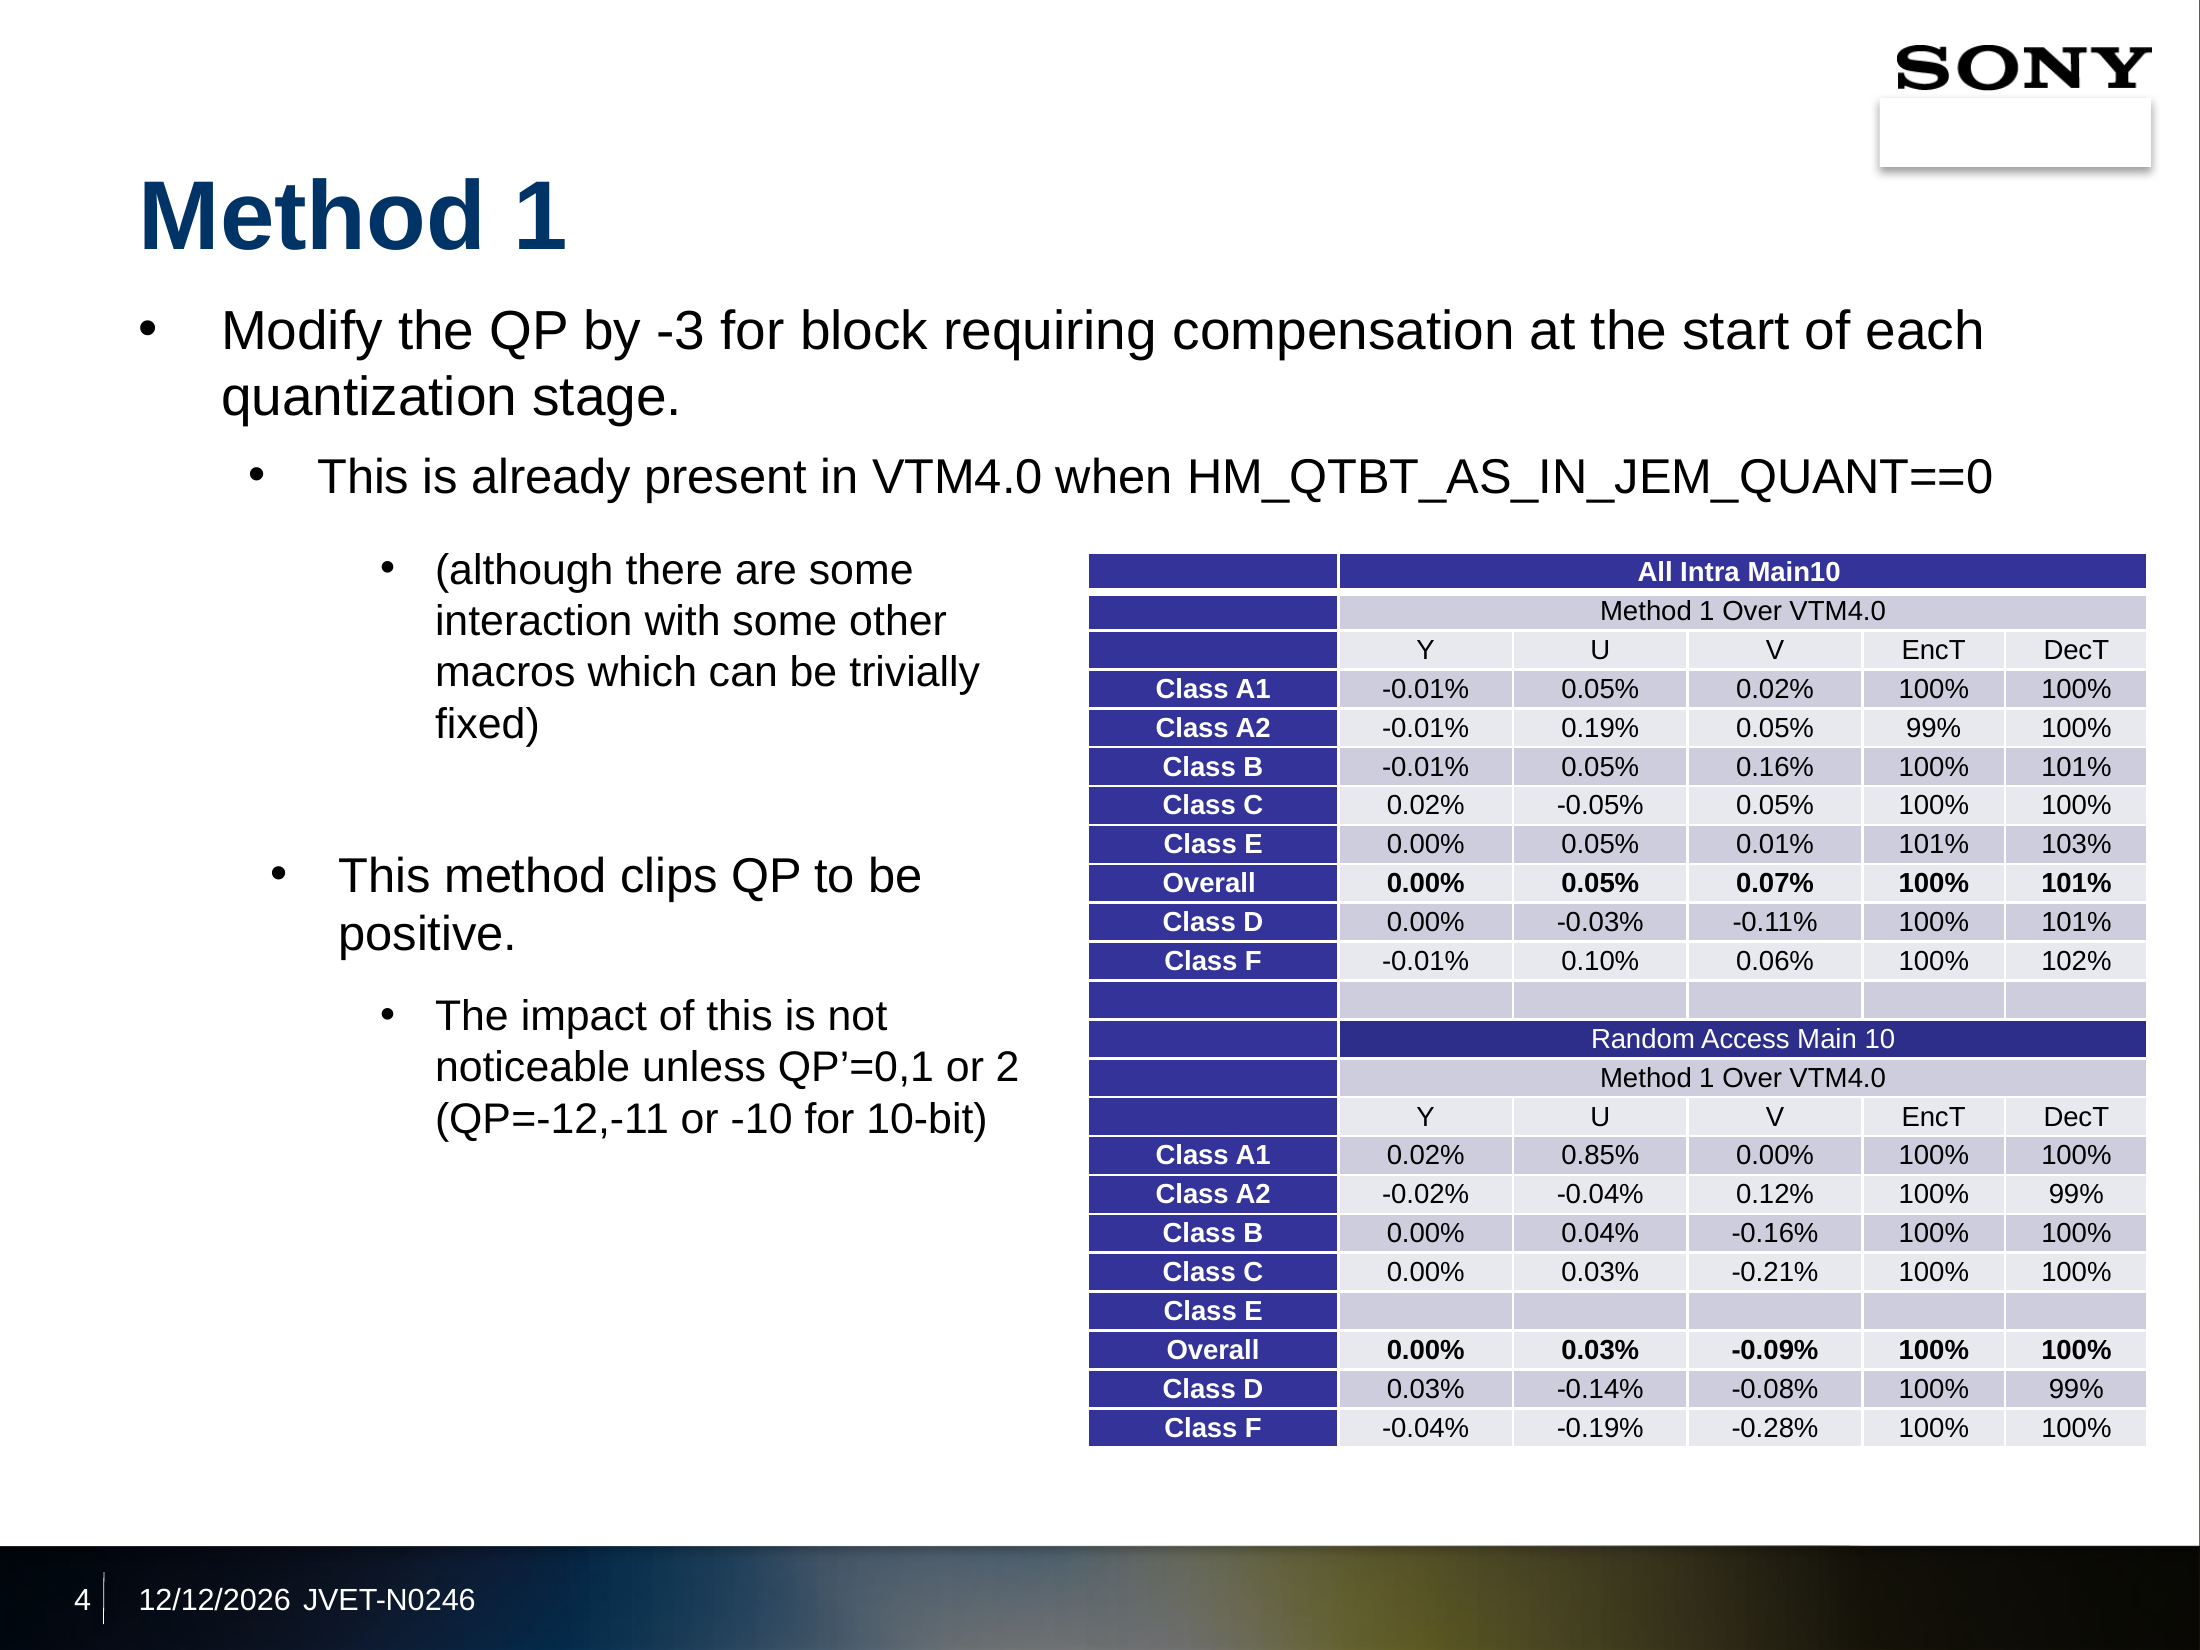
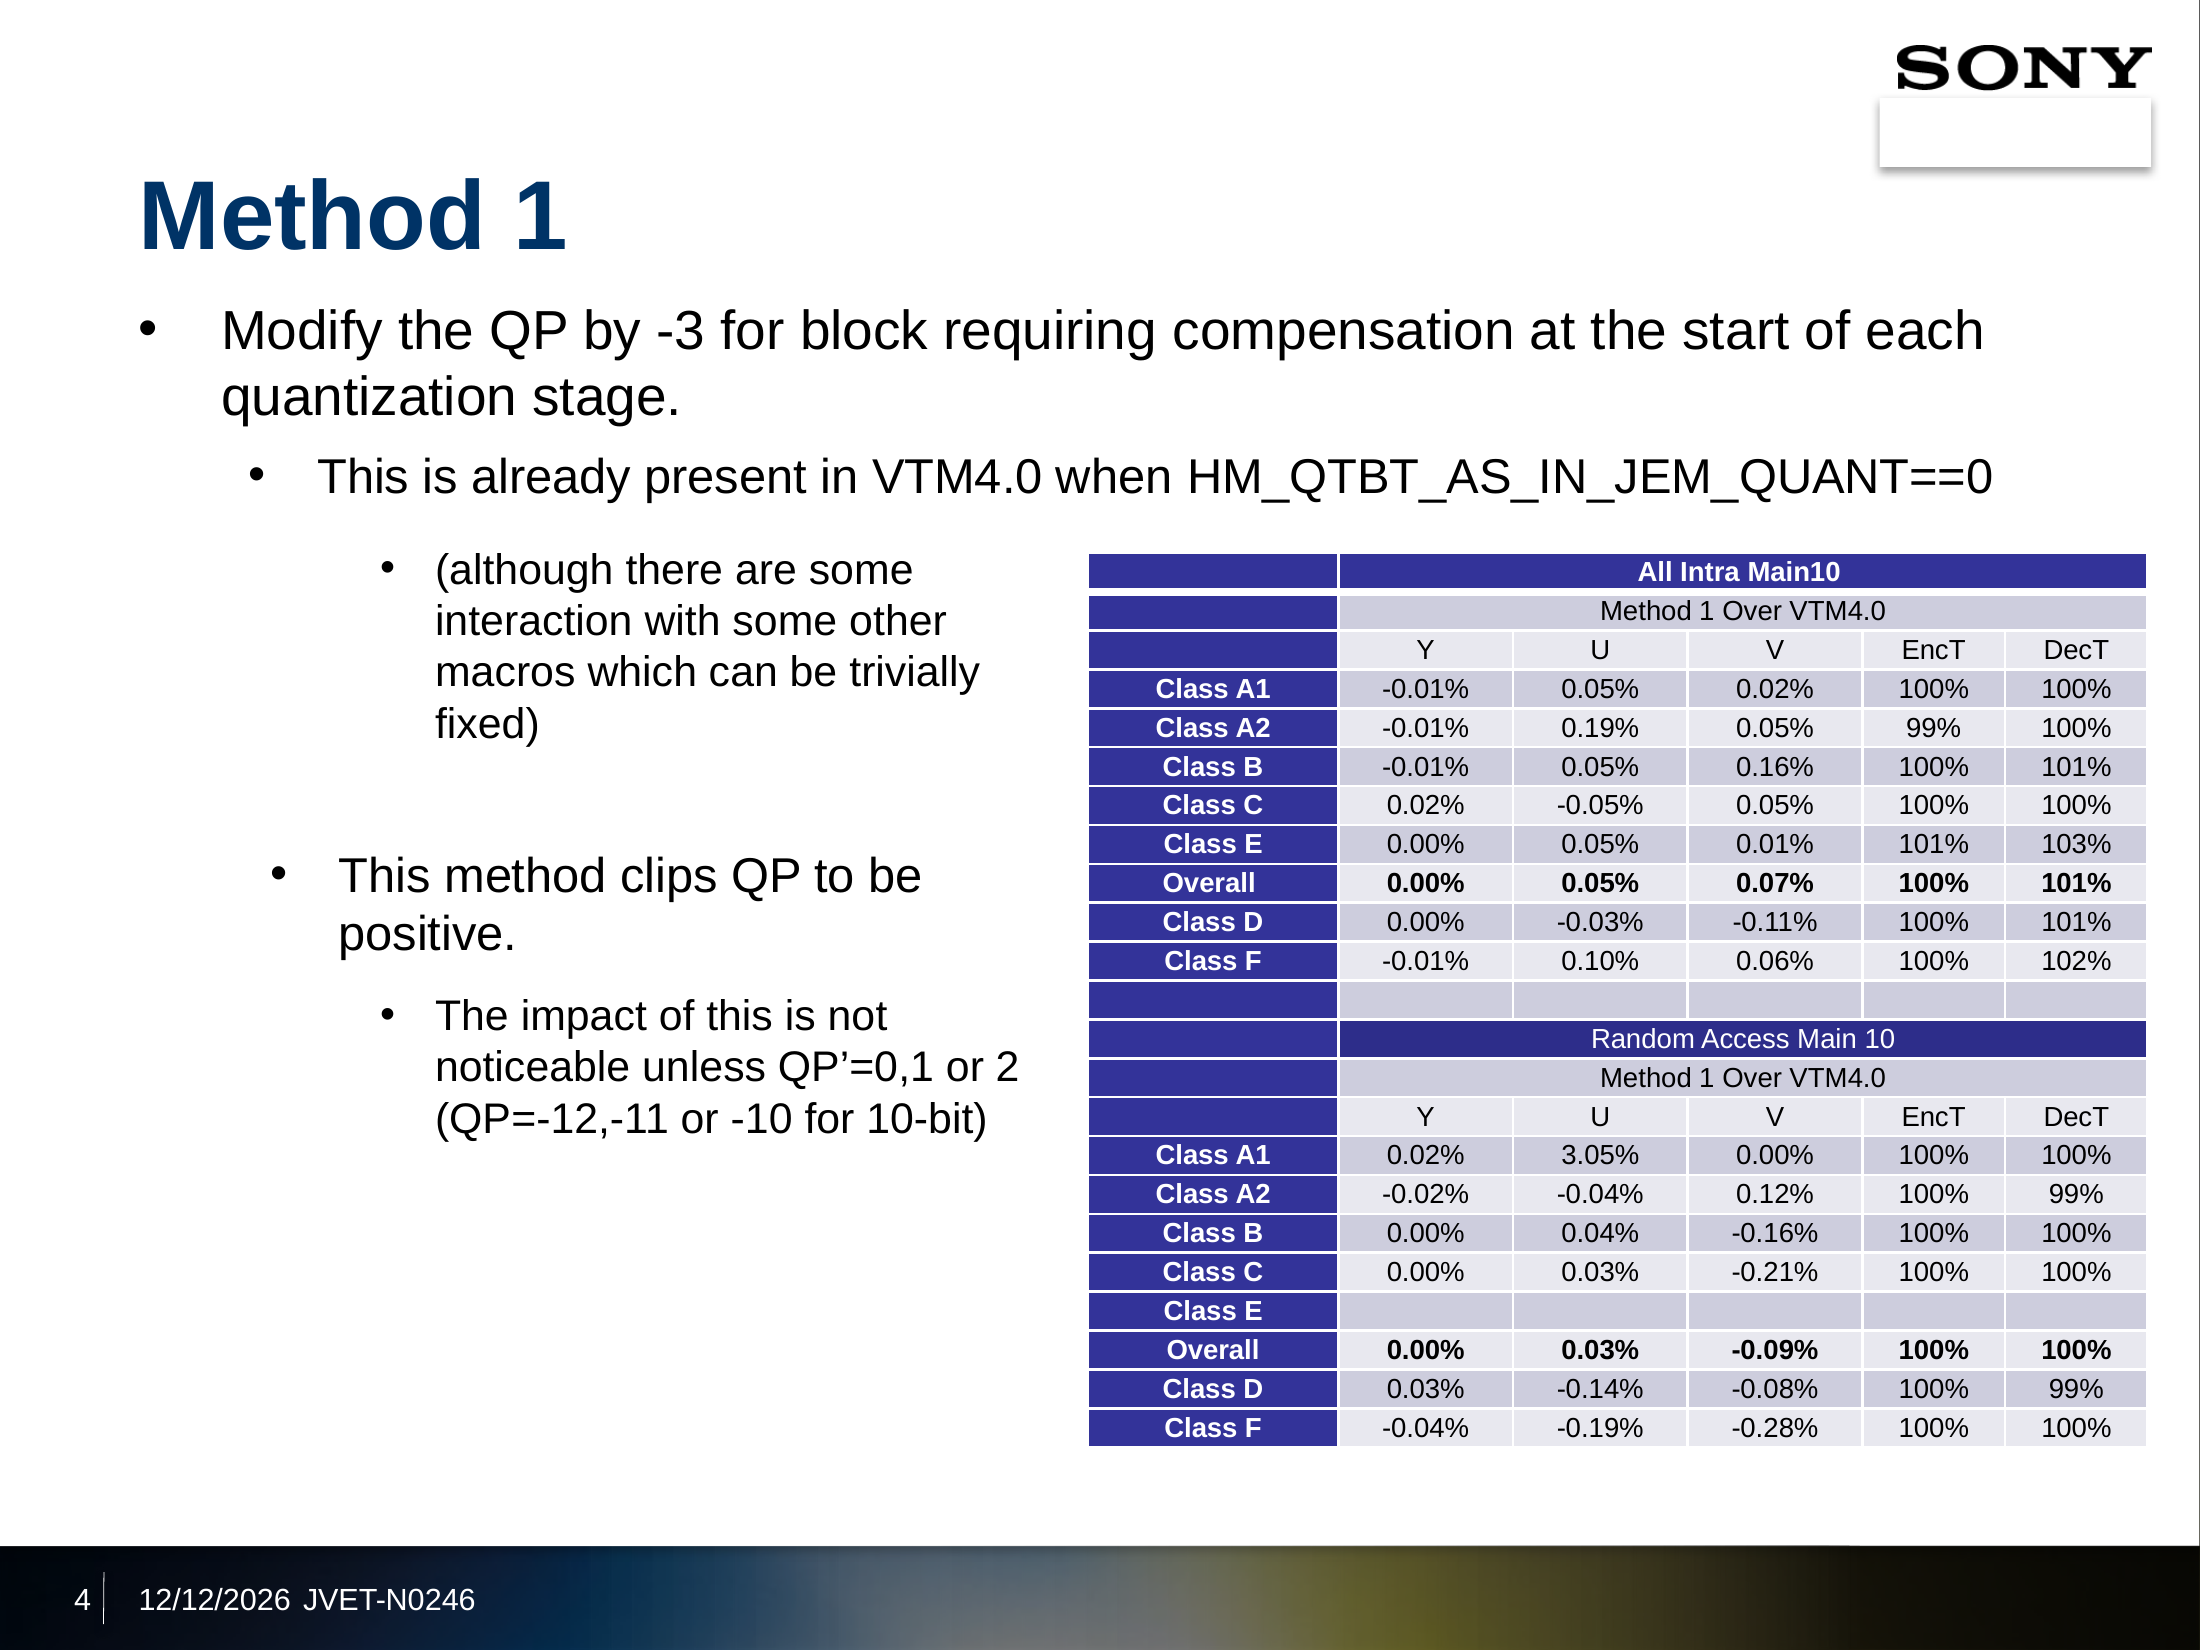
0.85%: 0.85% -> 3.05%
